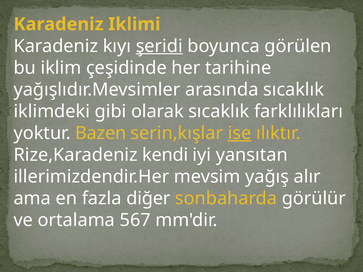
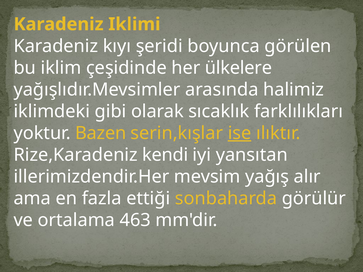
şeridi underline: present -> none
tarihine: tarihine -> ülkelere
arasında sıcaklık: sıcaklık -> halimiz
diğer: diğer -> ettiği
567: 567 -> 463
